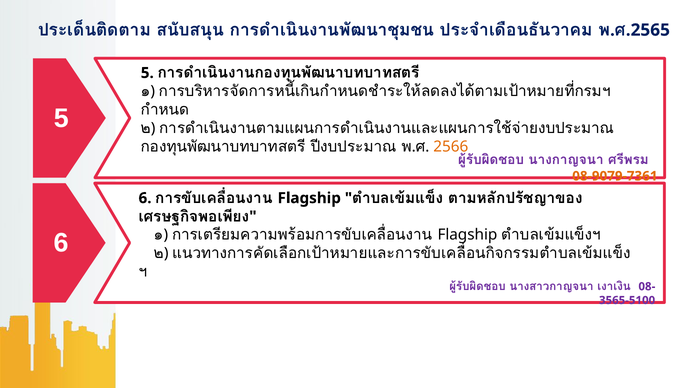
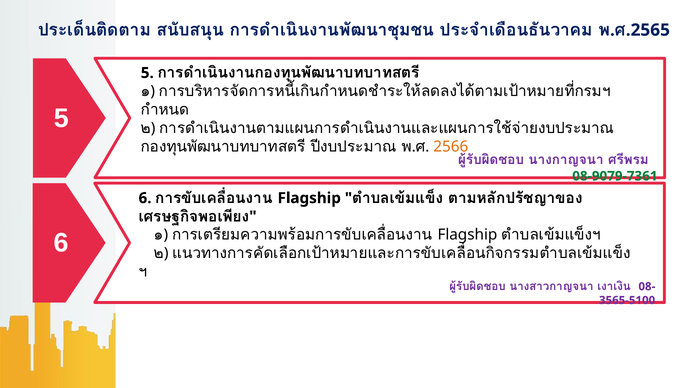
08-9079-7361 colour: orange -> green
